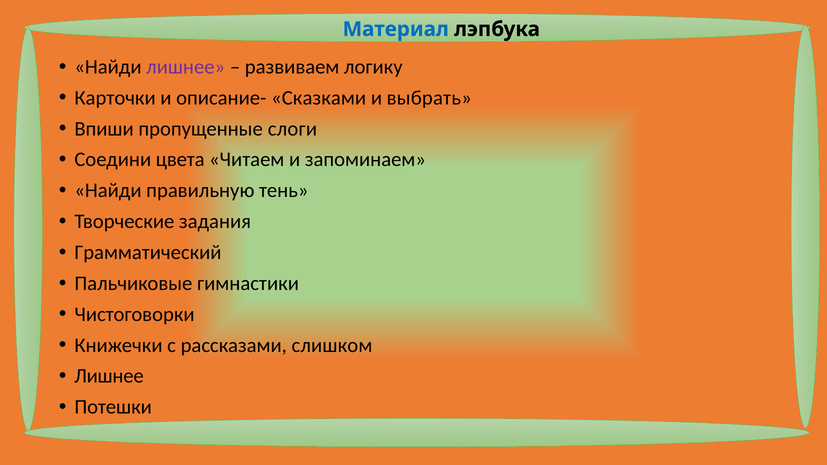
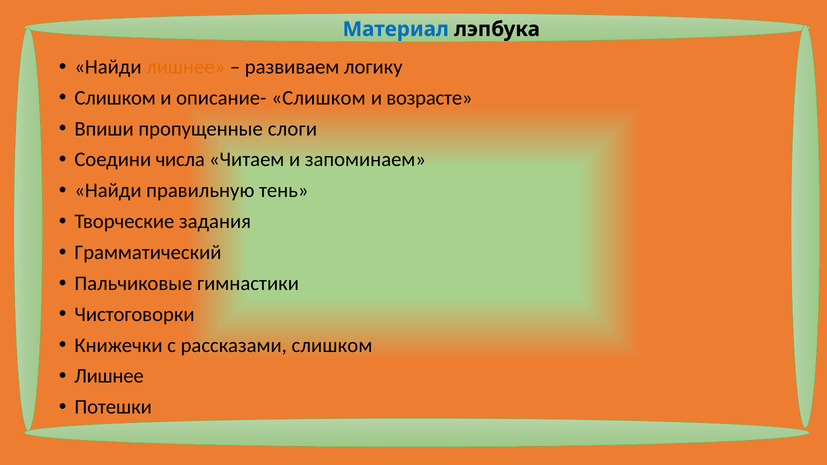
лишнее at (186, 67) colour: purple -> orange
Карточки at (115, 98): Карточки -> Слишком
описание- Сказками: Сказками -> Слишком
выбрать: выбрать -> возрасте
цвета: цвета -> числа
